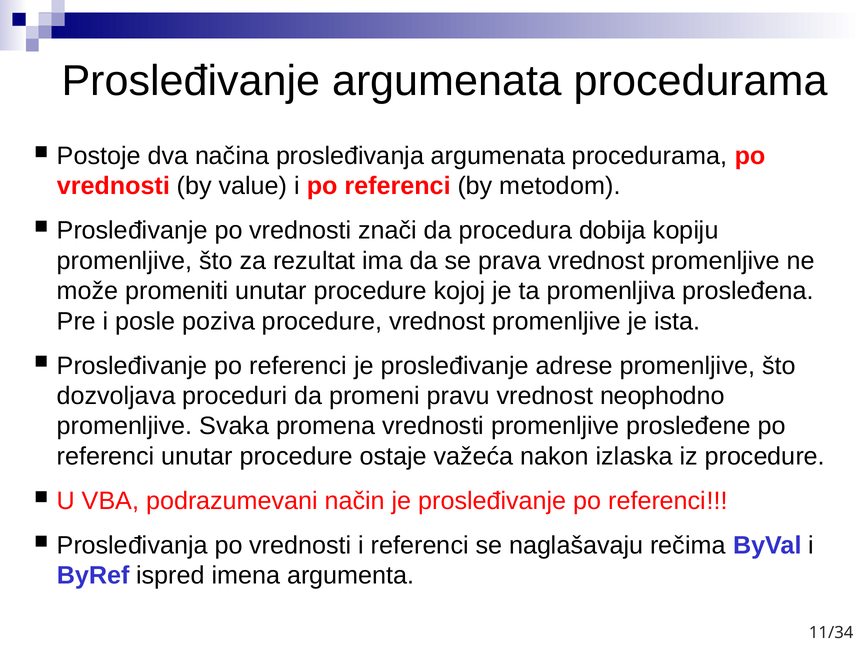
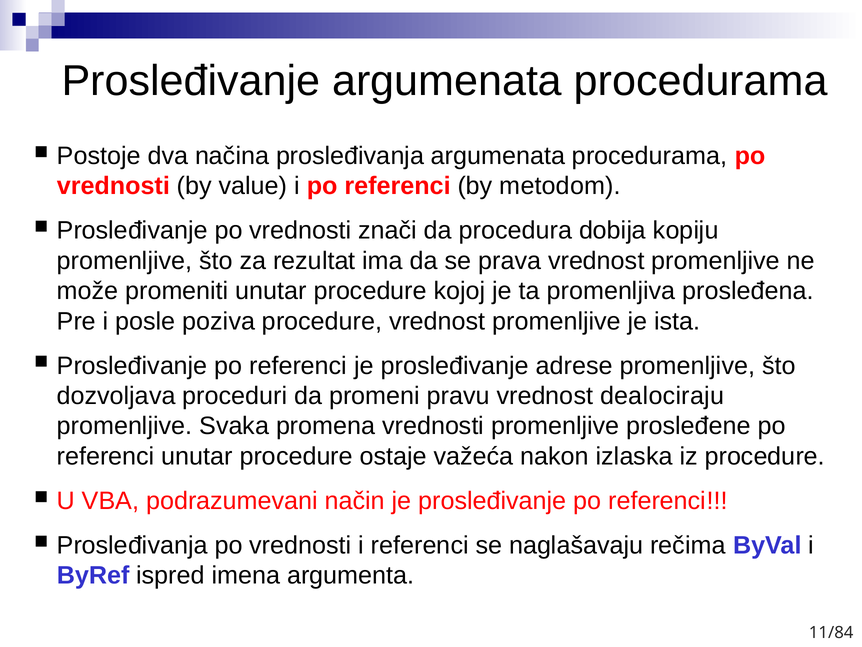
neophodno: neophodno -> dealociraju
11/34: 11/34 -> 11/84
